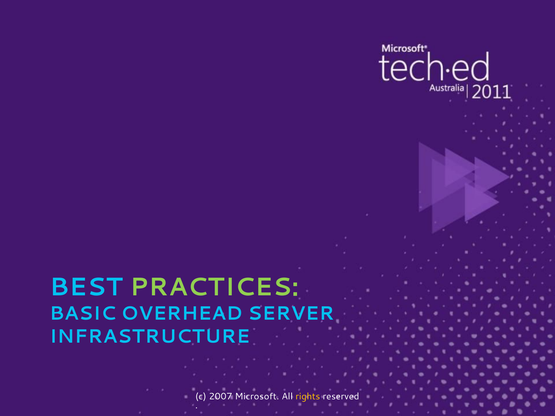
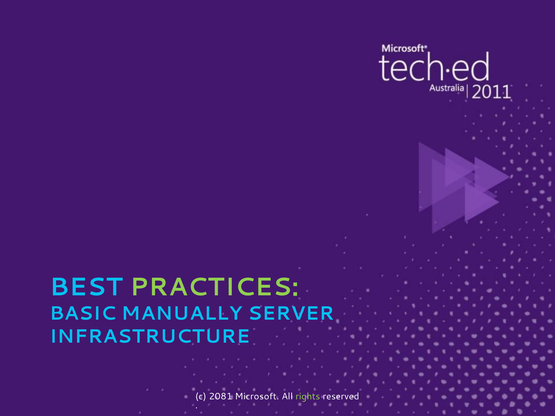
OVERHEAD: OVERHEAD -> MANUALLY
2007: 2007 -> 2081
rights colour: yellow -> light green
